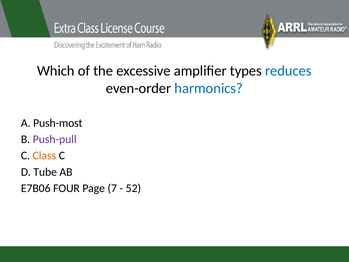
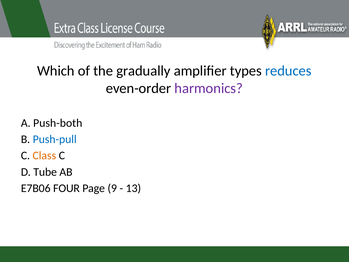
excessive: excessive -> gradually
harmonics colour: blue -> purple
Push-most: Push-most -> Push-both
Push-pull colour: purple -> blue
7: 7 -> 9
52: 52 -> 13
